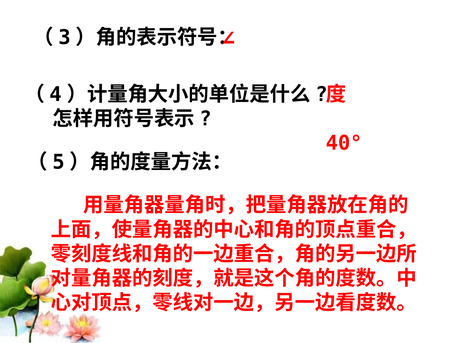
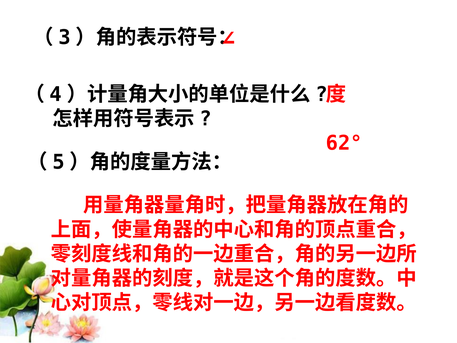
40°: 40° -> 62°
